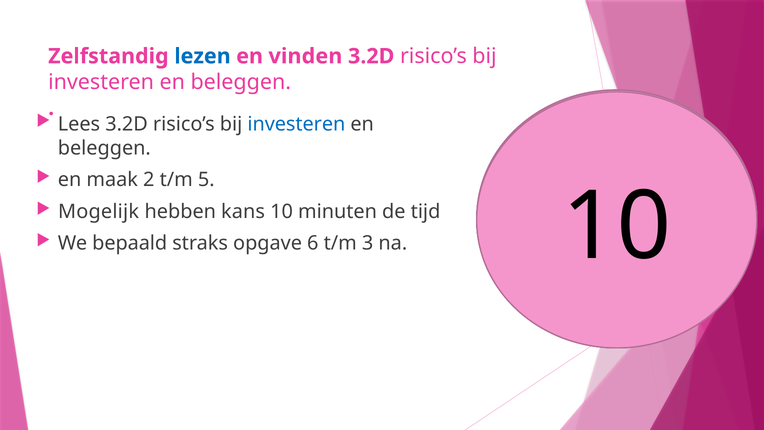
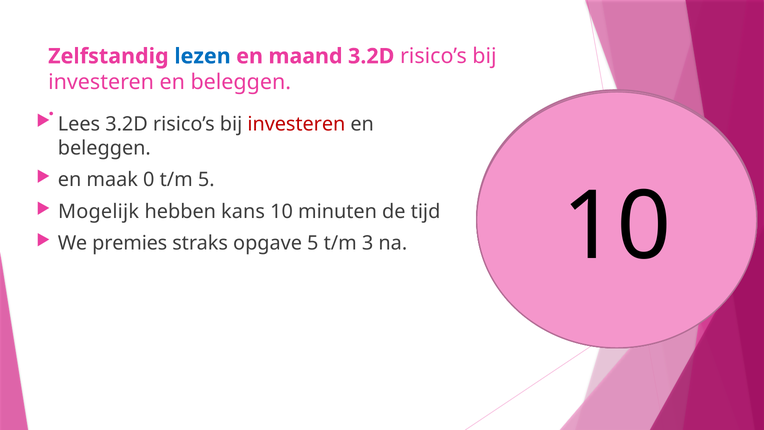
vinden: vinden -> maand
investeren at (296, 124) colour: blue -> red
2: 2 -> 0
bepaald: bepaald -> premies
opgave 6: 6 -> 5
